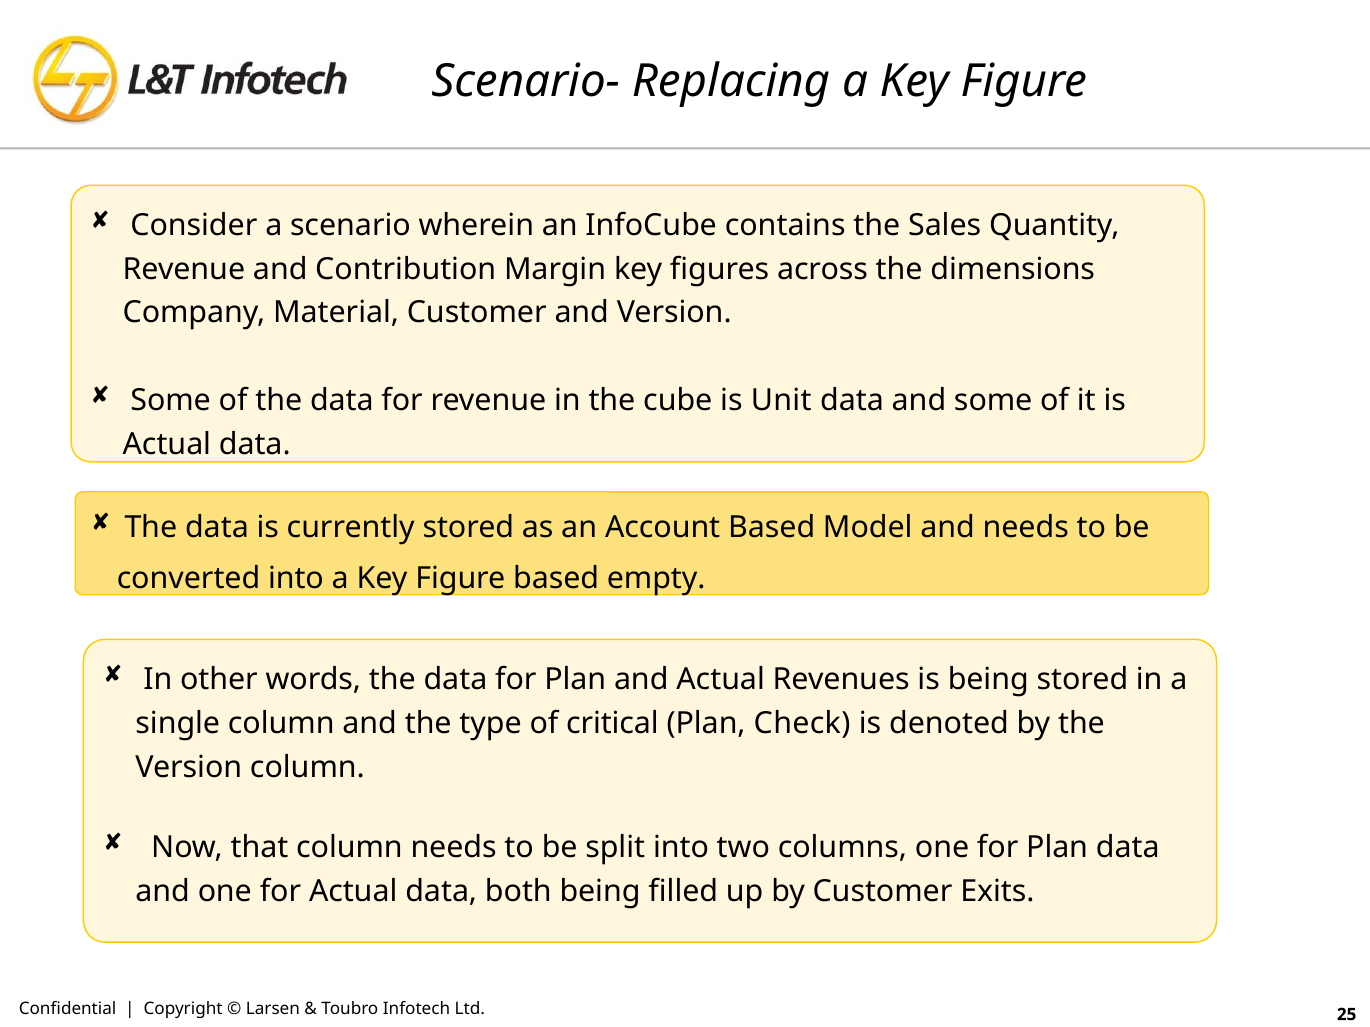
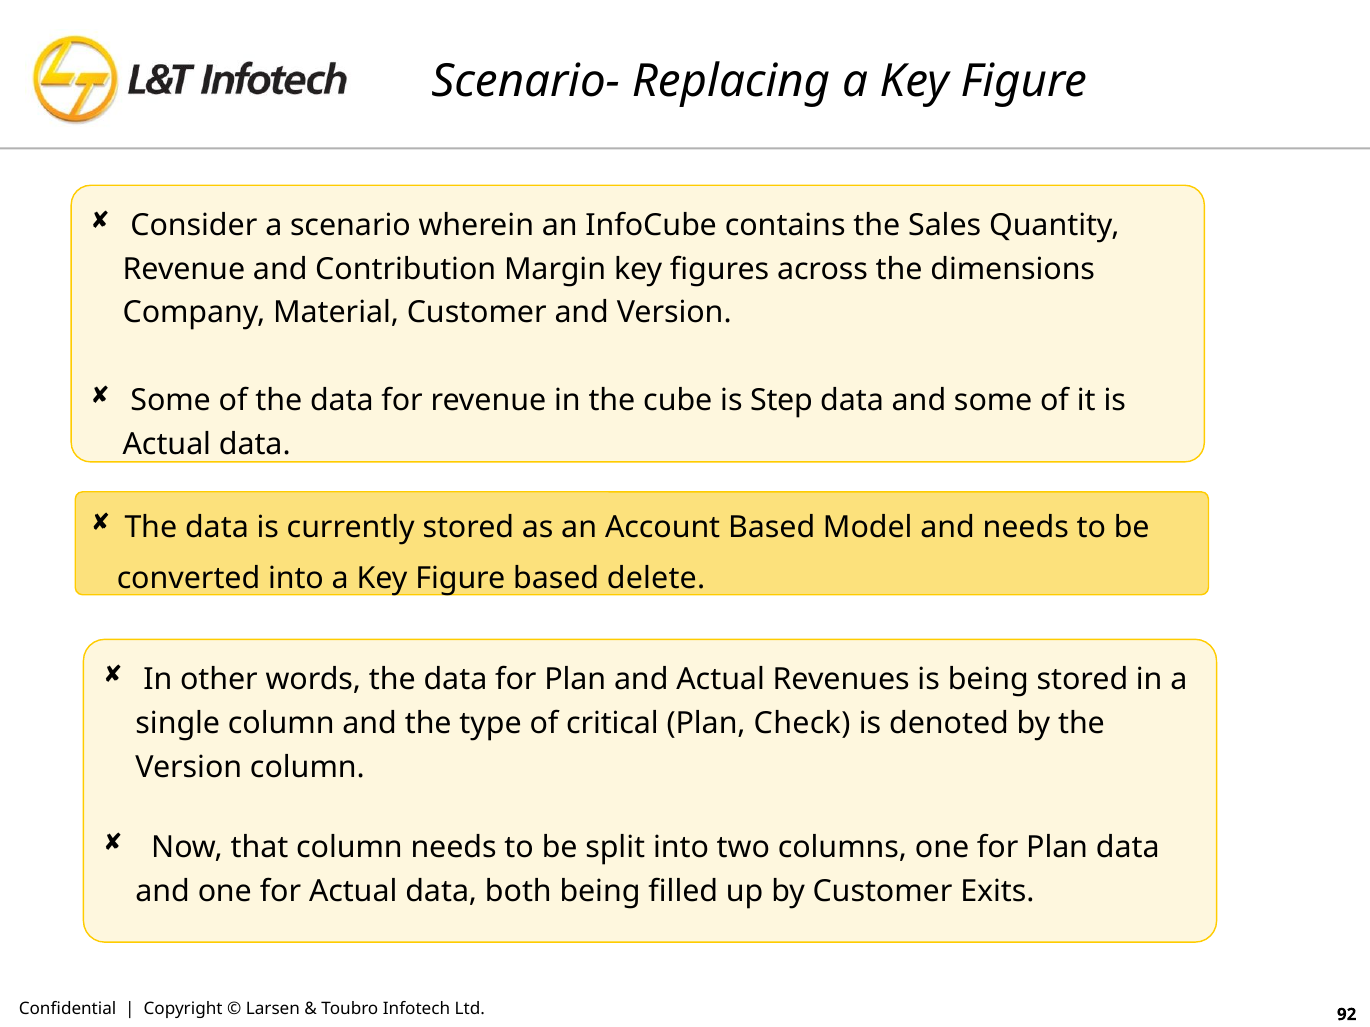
Unit: Unit -> Step
empty: empty -> delete
25: 25 -> 92
